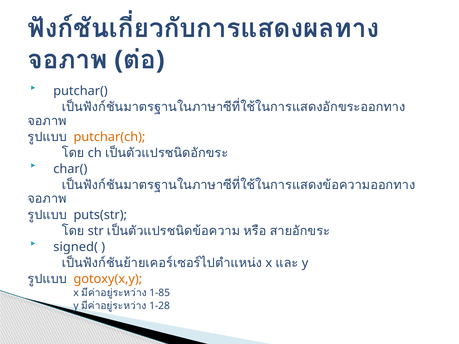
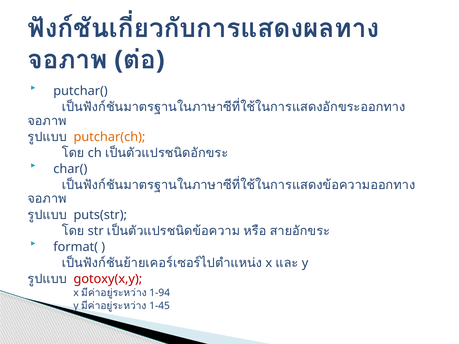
signed(: signed( -> format(
gotoxy(x,y colour: orange -> red
1-85: 1-85 -> 1-94
1-28: 1-28 -> 1-45
